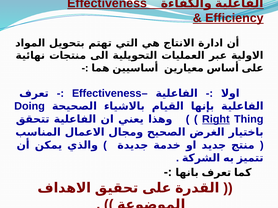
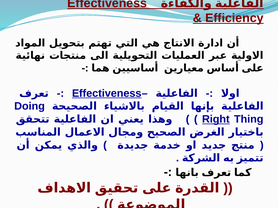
Effectiveness at (107, 94) underline: none -> present
